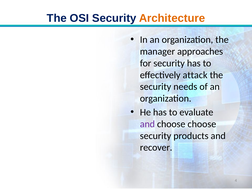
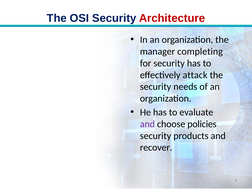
Architecture colour: orange -> red
approaches: approaches -> completing
choose choose: choose -> policies
